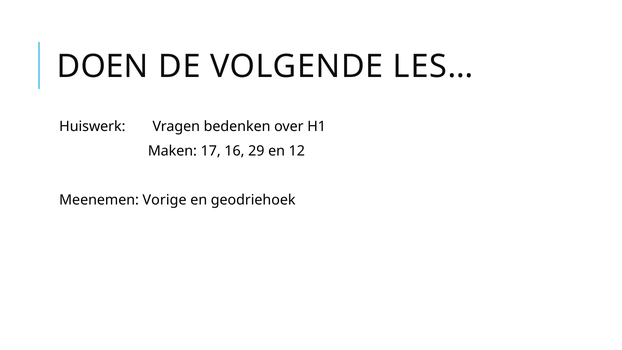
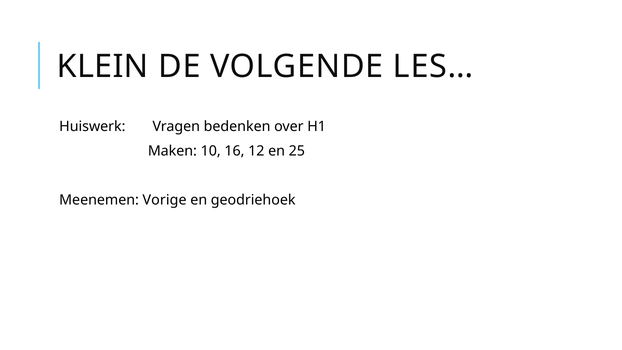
DOEN: DOEN -> KLEIN
17: 17 -> 10
29: 29 -> 12
12: 12 -> 25
